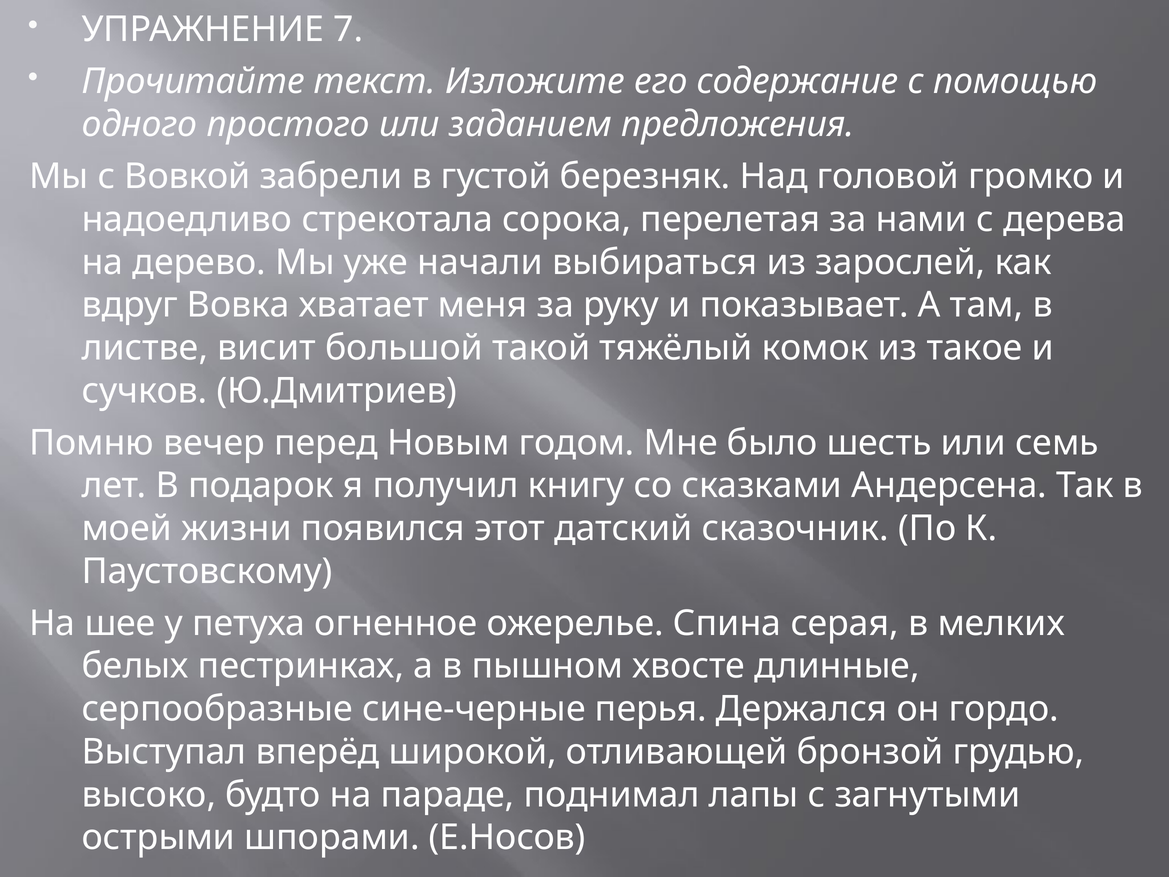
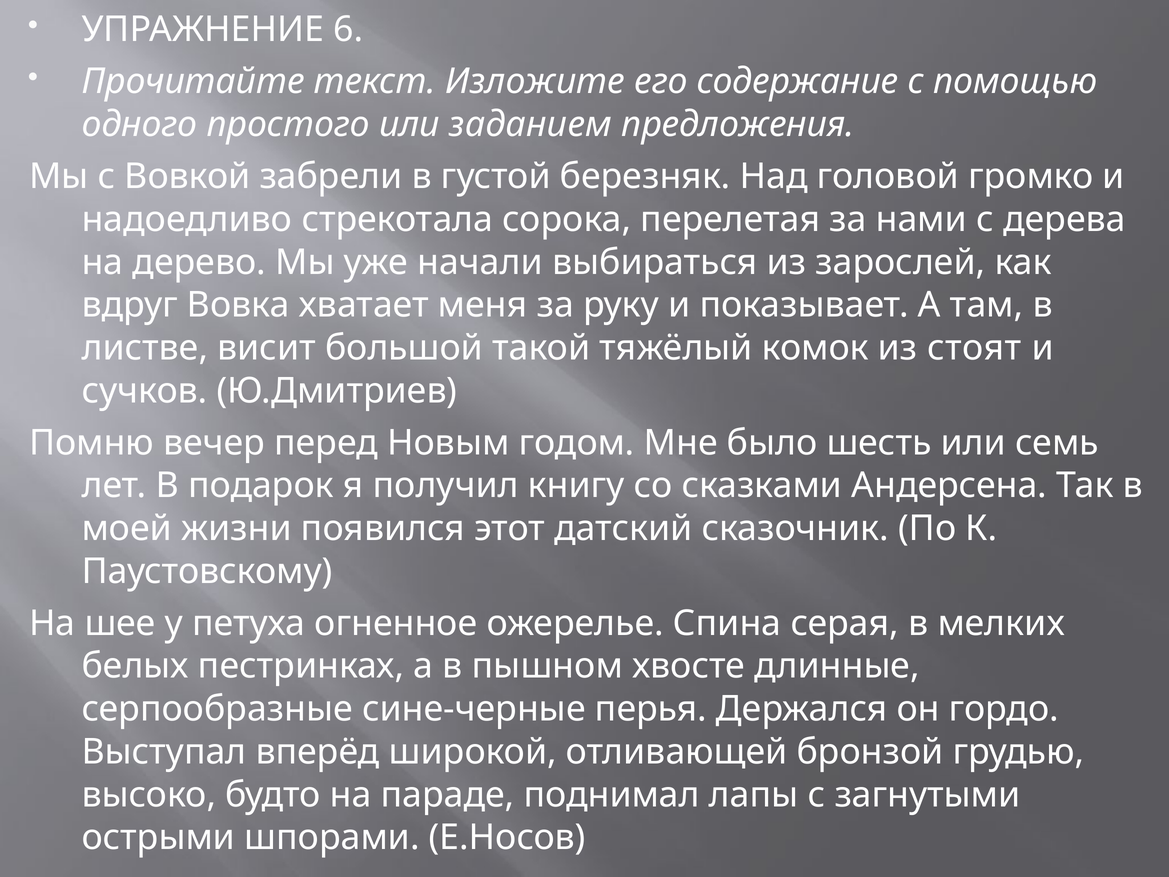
7: 7 -> 6
такое: такое -> стоят
